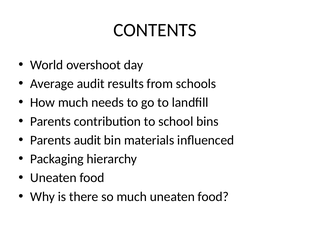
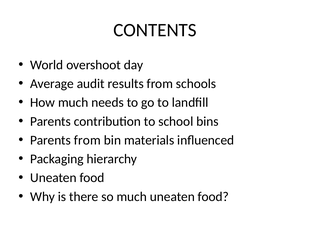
Parents audit: audit -> from
